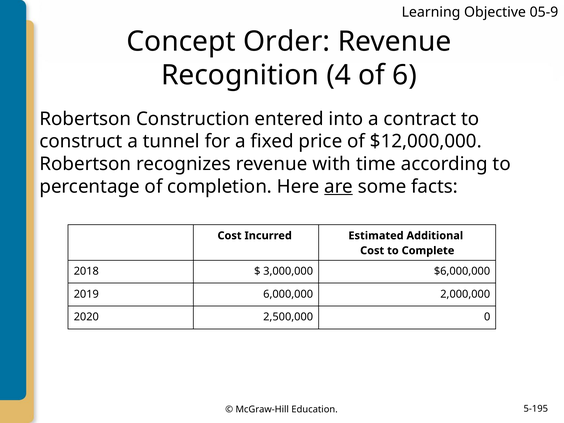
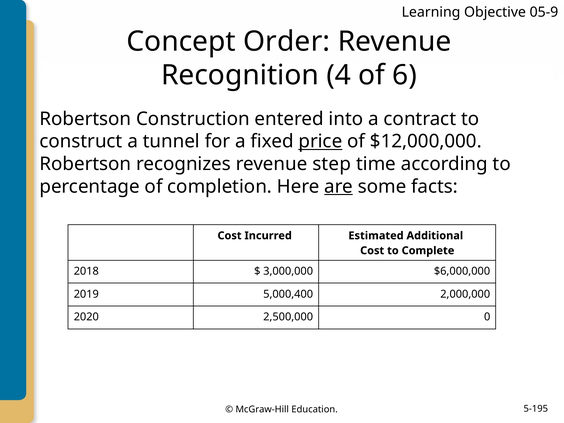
price underline: none -> present
with: with -> step
6,000,000: 6,000,000 -> 5,000,400
